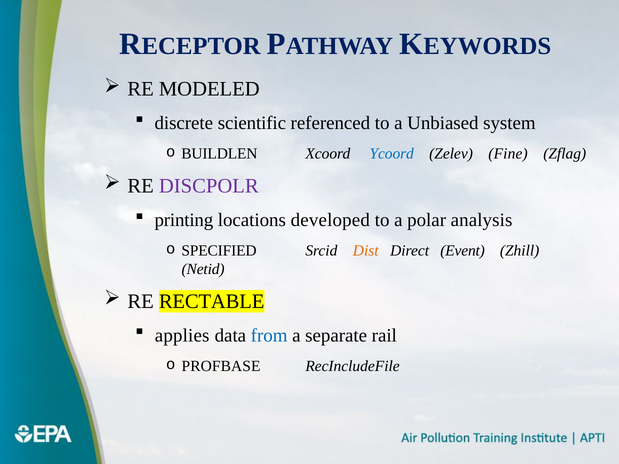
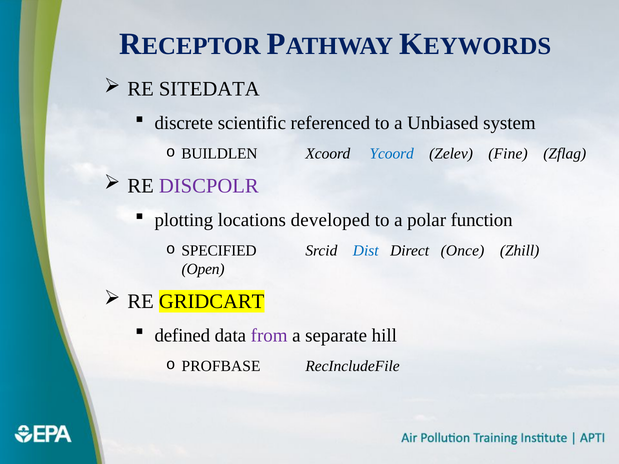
MODELED: MODELED -> SITEDATA
printing: printing -> plotting
analysis: analysis -> function
Dist colour: orange -> blue
Event: Event -> Once
Netid: Netid -> Open
RECTABLE: RECTABLE -> GRIDCART
applies: applies -> defined
from colour: blue -> purple
rail: rail -> hill
